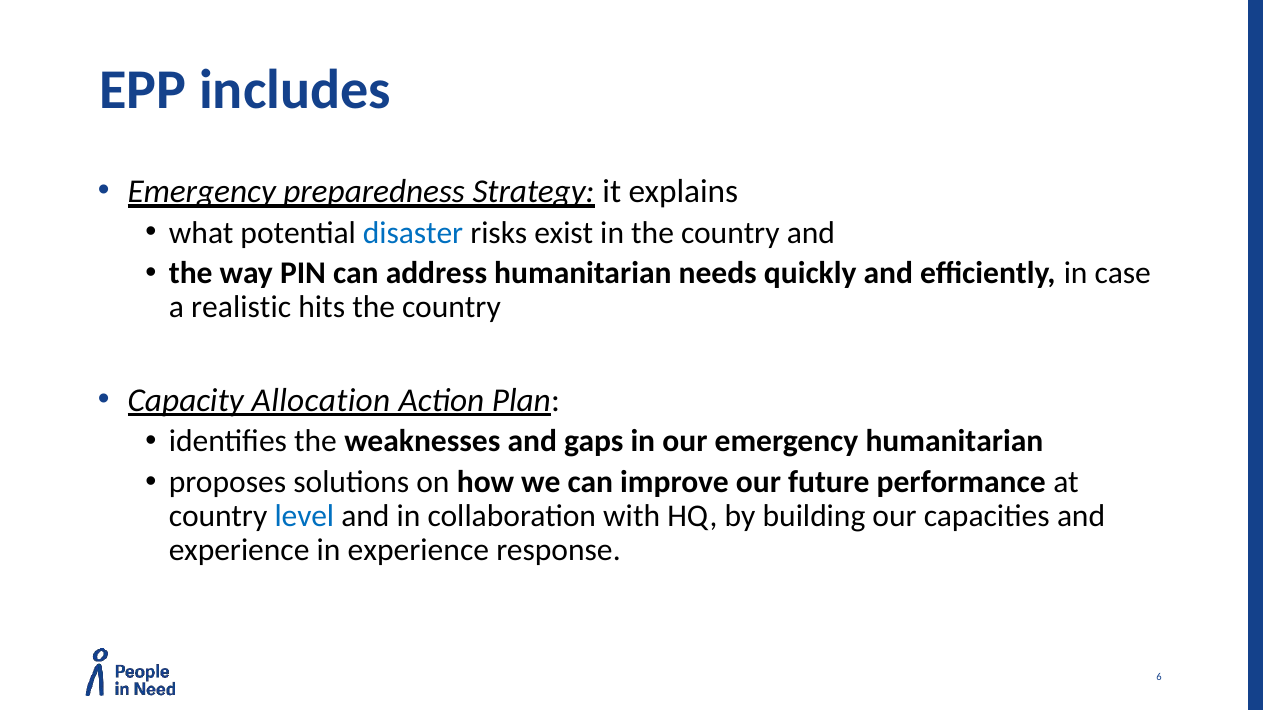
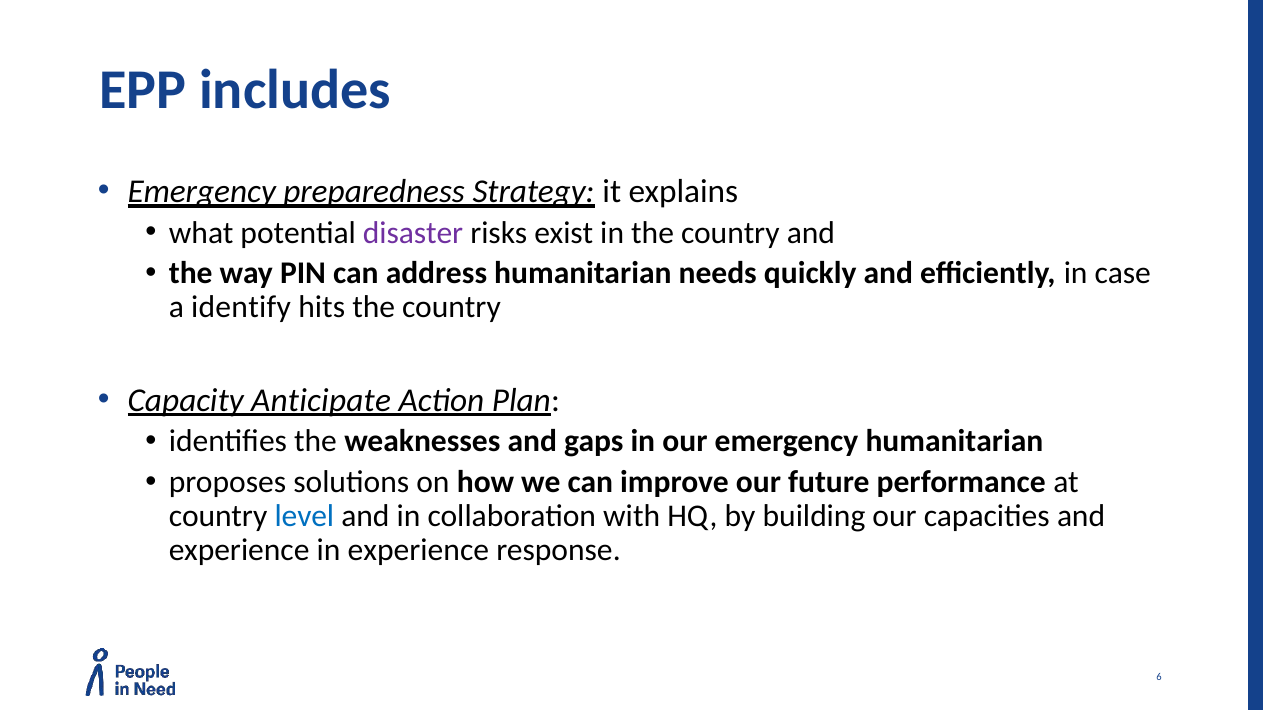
disaster colour: blue -> purple
realistic: realistic -> identify
Allocation: Allocation -> Anticipate
